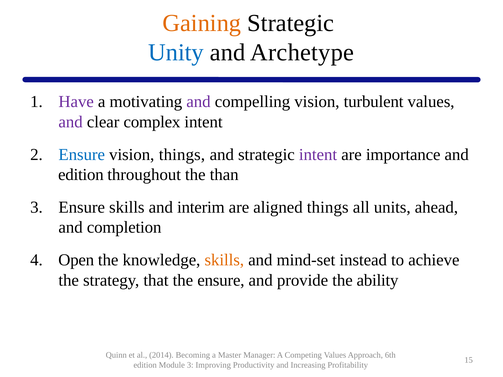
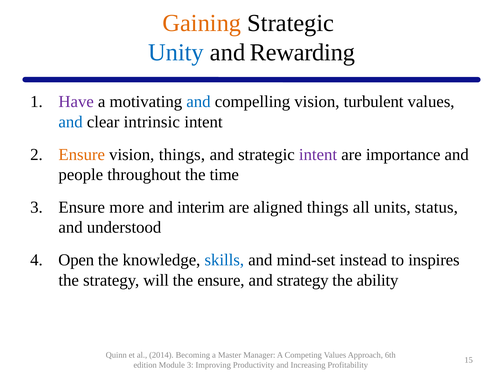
Archetype: Archetype -> Rewarding
and at (198, 102) colour: purple -> blue
and at (71, 122) colour: purple -> blue
complex: complex -> intrinsic
Ensure at (82, 155) colour: blue -> orange
edition at (81, 175): edition -> people
than: than -> time
Ensure skills: skills -> more
ahead: ahead -> status
completion: completion -> understood
skills at (224, 260) colour: orange -> blue
achieve: achieve -> inspires
that: that -> will
and provide: provide -> strategy
